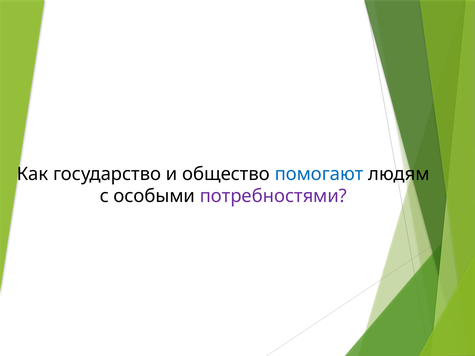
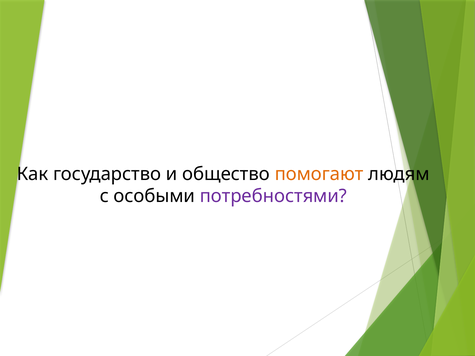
помогают colour: blue -> orange
